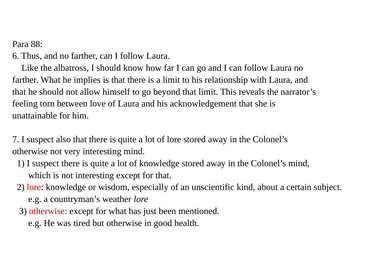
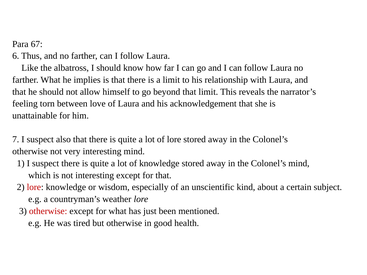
88: 88 -> 67
